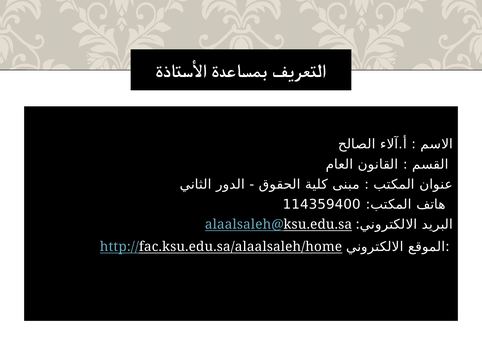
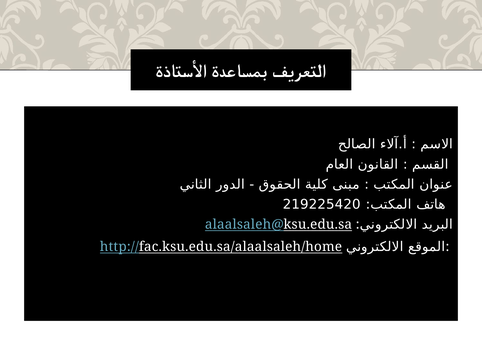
114359400: 114359400 -> 219225420
